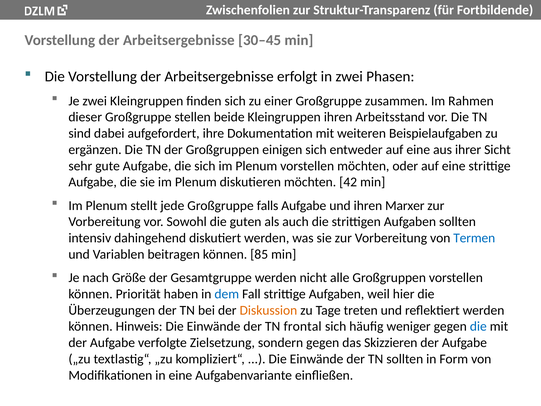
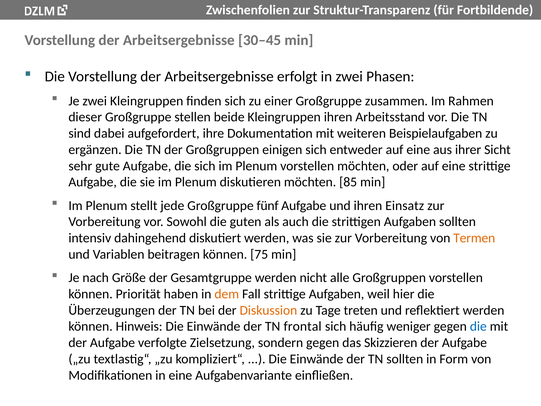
42: 42 -> 85
falls: falls -> fünf
Marxer: Marxer -> Einsatz
Termen colour: blue -> orange
85: 85 -> 75
dem colour: blue -> orange
